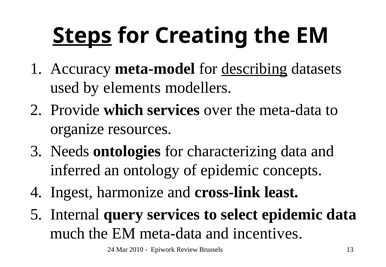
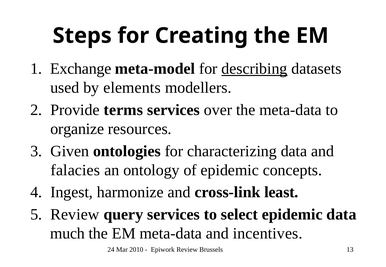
Steps underline: present -> none
Accuracy: Accuracy -> Exchange
which: which -> terms
Needs: Needs -> Given
inferred: inferred -> falacies
Internal at (75, 215): Internal -> Review
